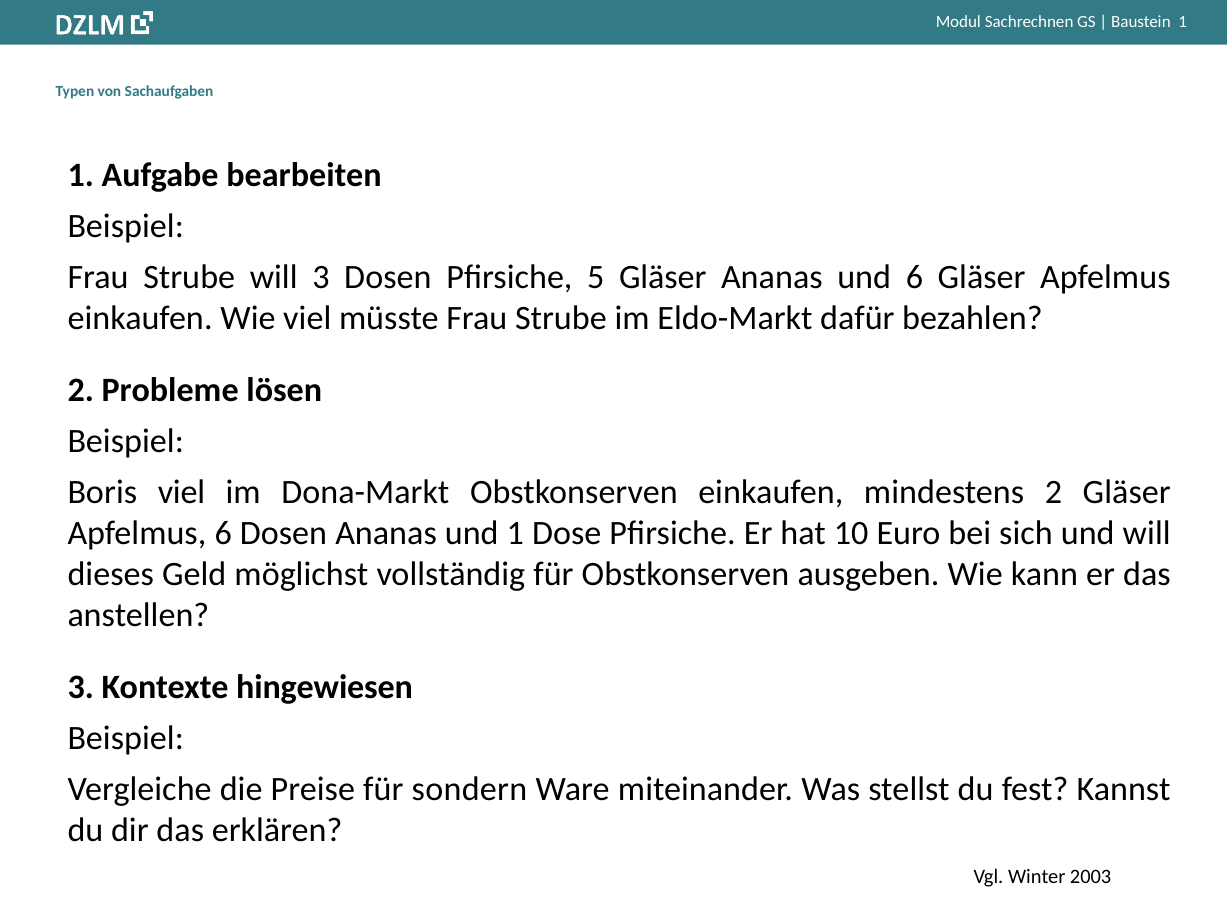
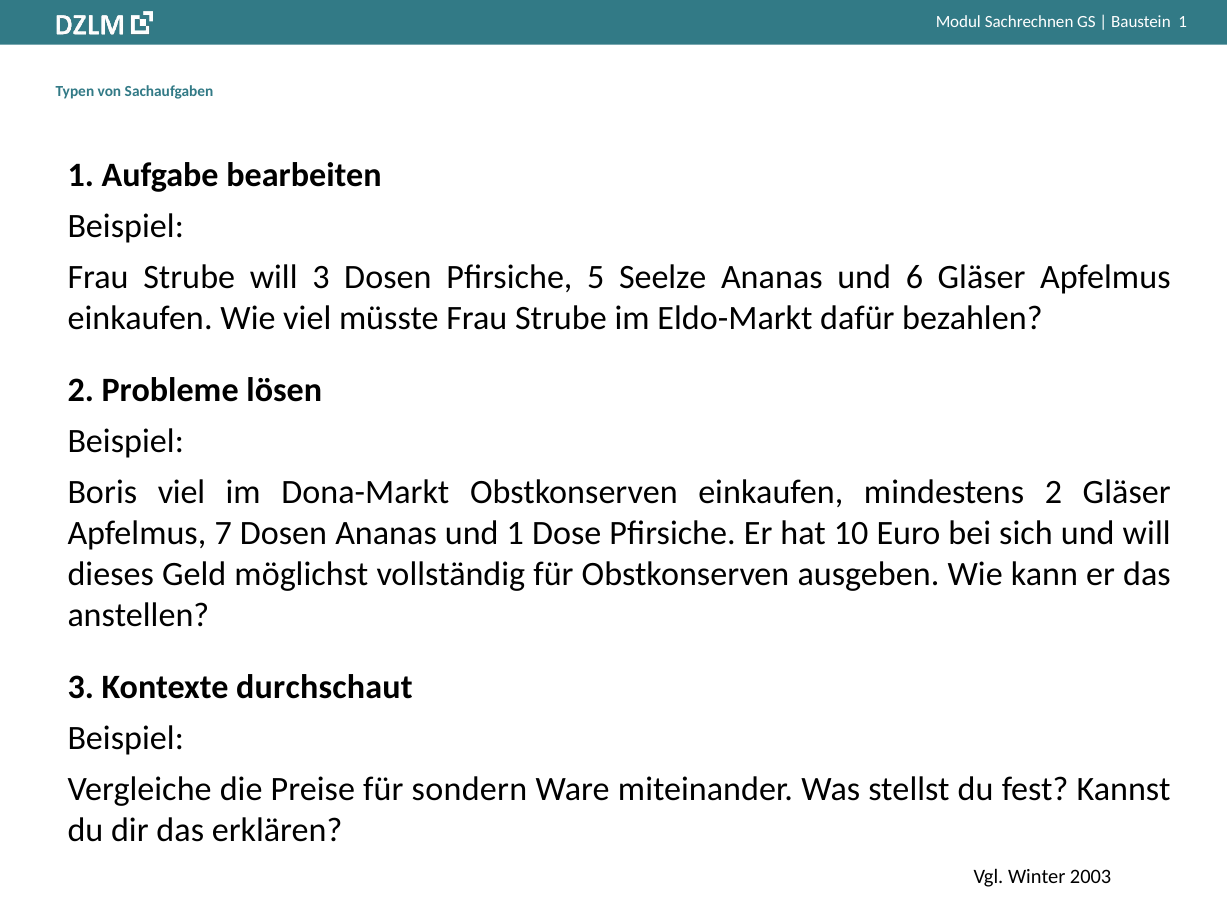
5 Gläser: Gläser -> Seelze
Apfelmus 6: 6 -> 7
hingewiesen: hingewiesen -> durchschaut
